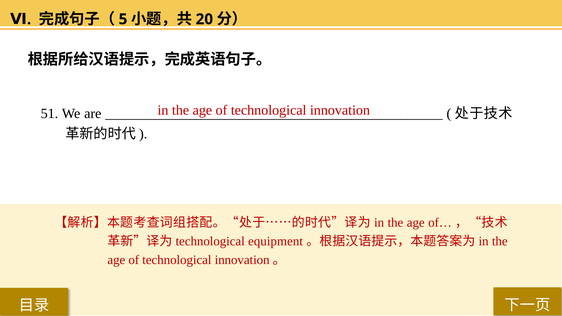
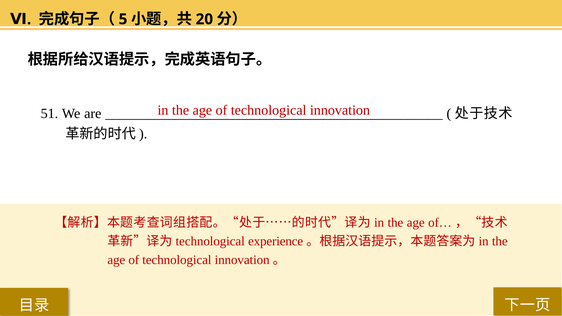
equipment: equipment -> experience
